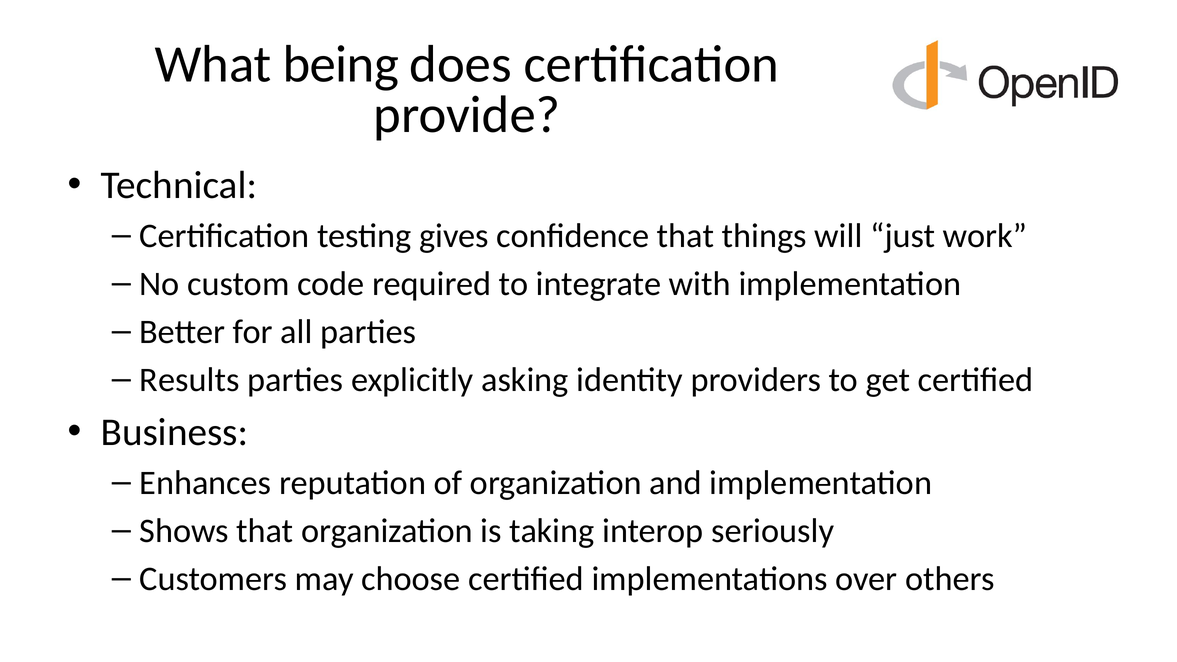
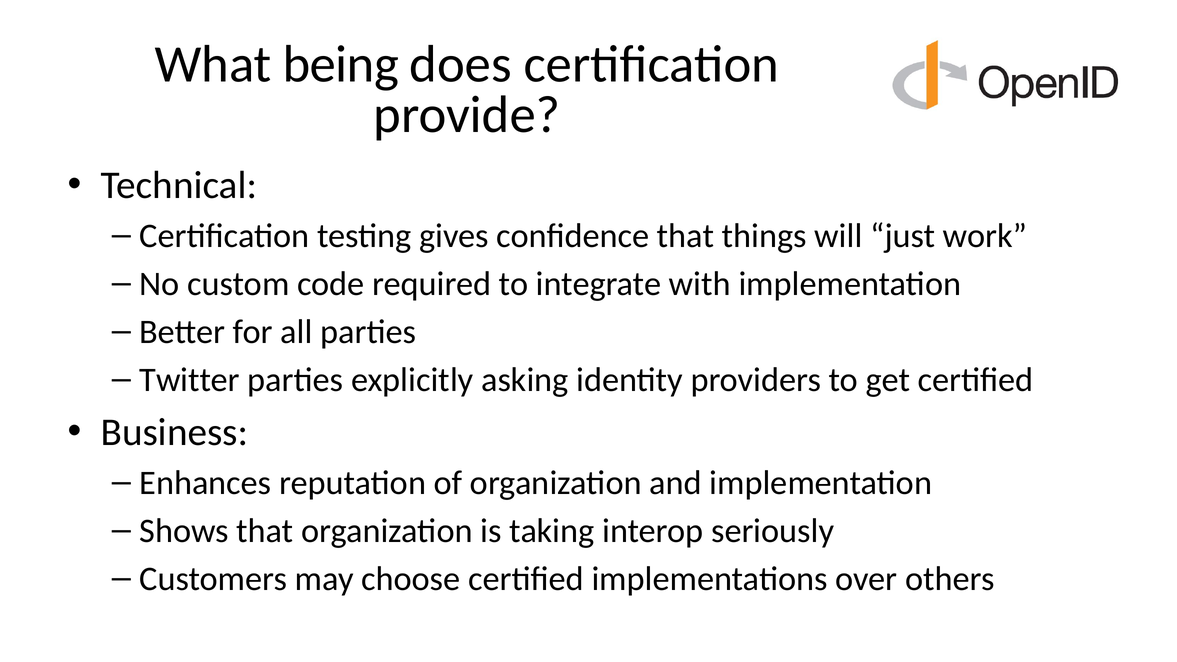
Results: Results -> Twitter
